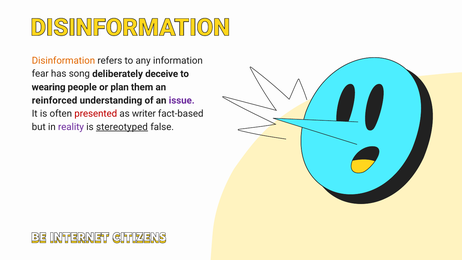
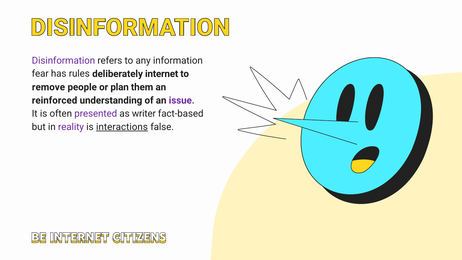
Disinformation colour: orange -> purple
song: song -> rules
deceive: deceive -> internet
wearing: wearing -> remove
presented colour: red -> purple
stereotyped: stereotyped -> interactions
